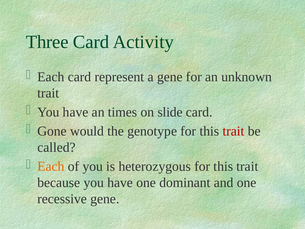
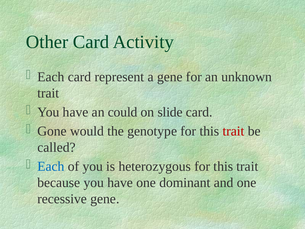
Three: Three -> Other
times: times -> could
Each at (51, 166) colour: orange -> blue
